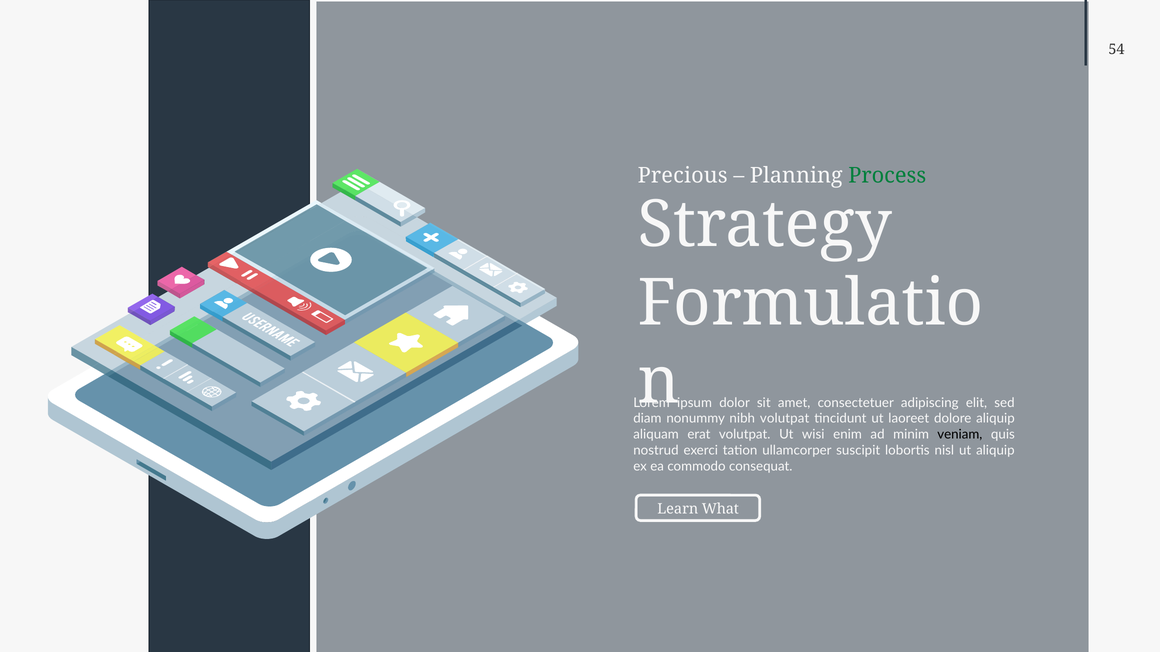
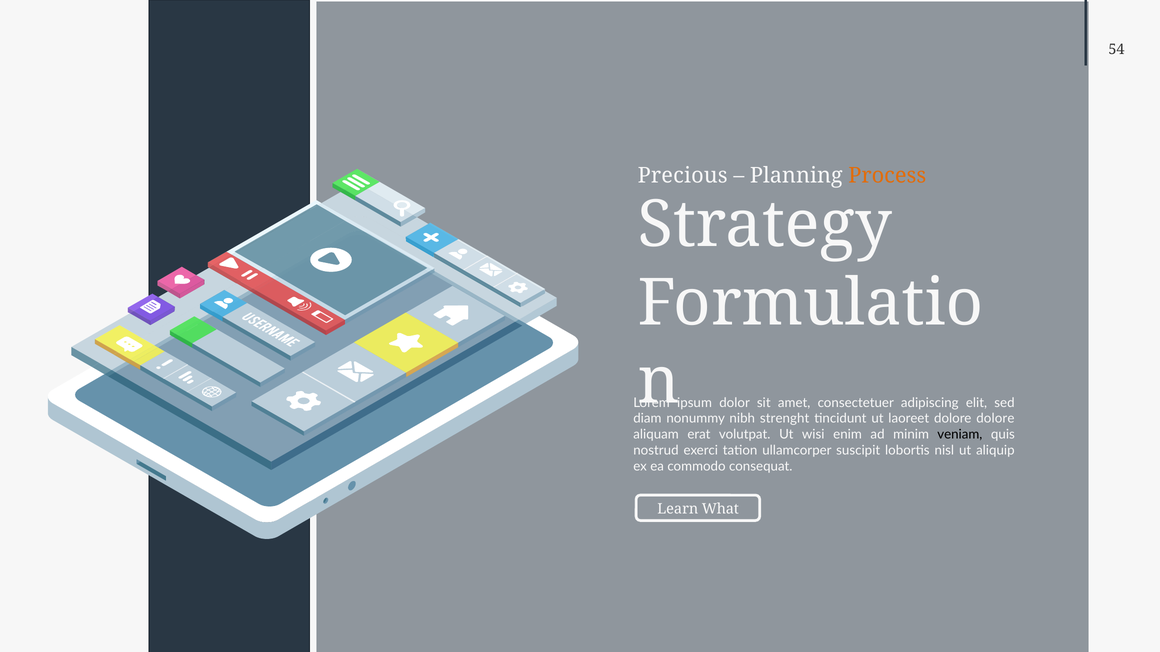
Process colour: green -> orange
nibh volutpat: volutpat -> strenght
dolore aliquip: aliquip -> dolore
